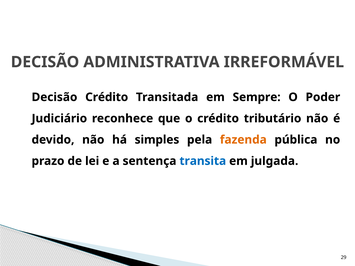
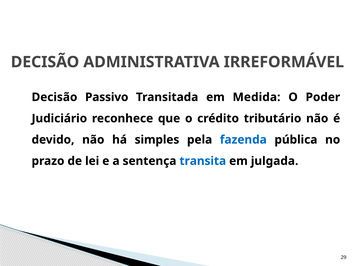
Decisão Crédito: Crédito -> Passivo
Sempre: Sempre -> Medida
fazenda colour: orange -> blue
